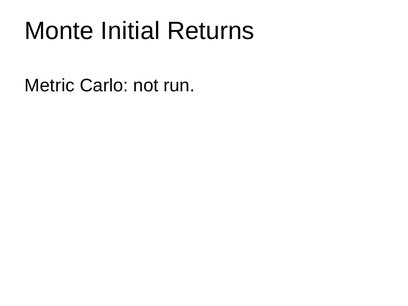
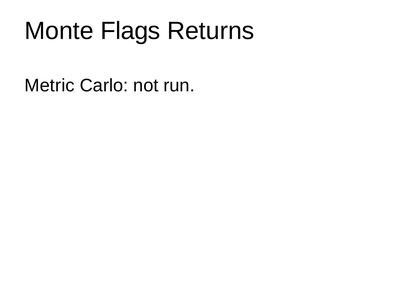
Initial: Initial -> Flags
